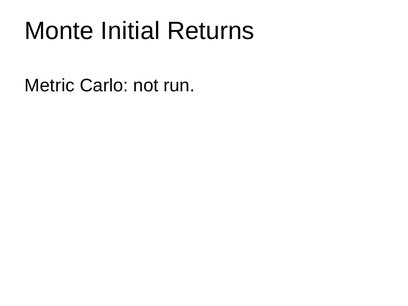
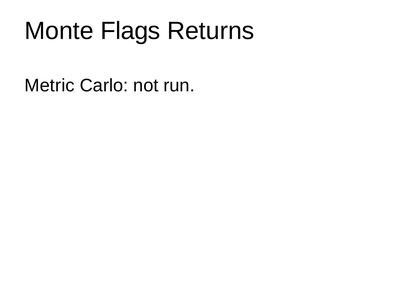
Initial: Initial -> Flags
